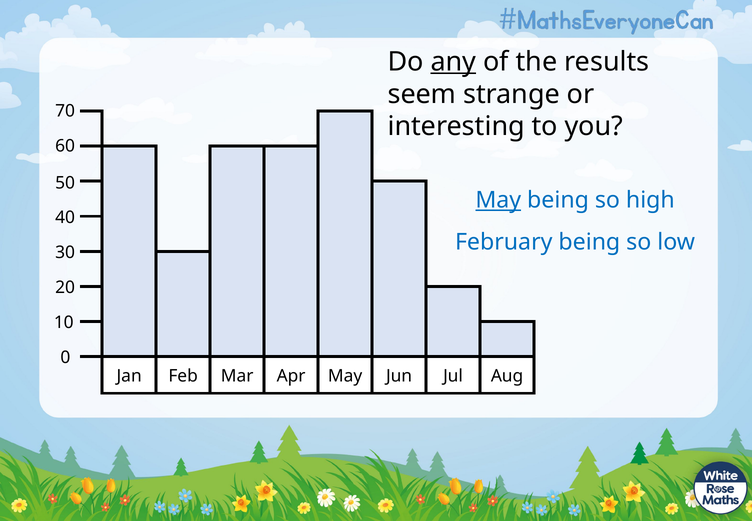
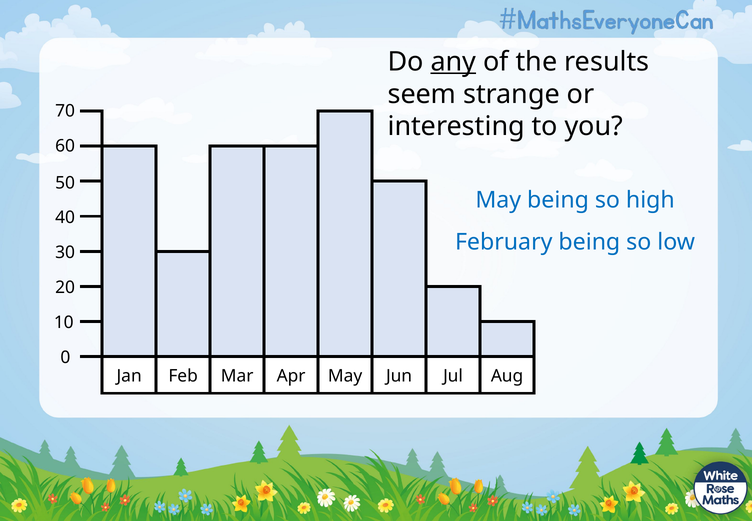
May at (498, 200) underline: present -> none
